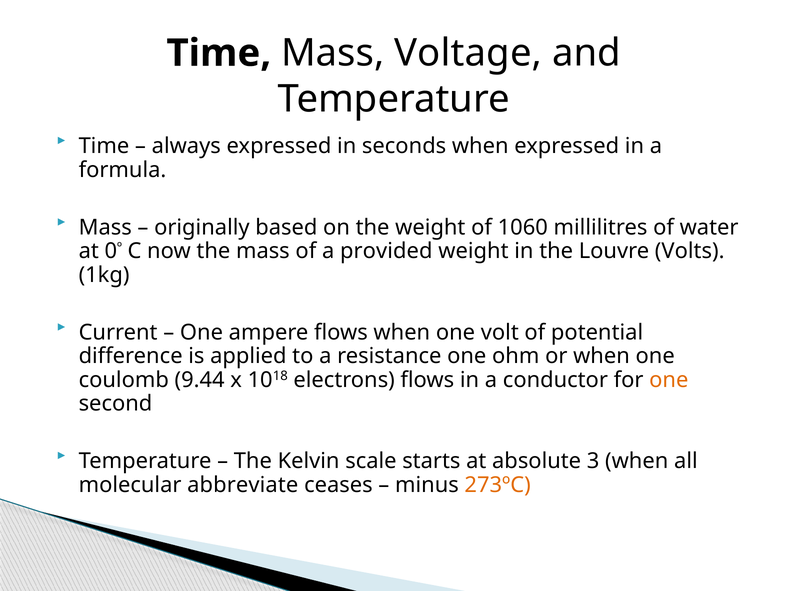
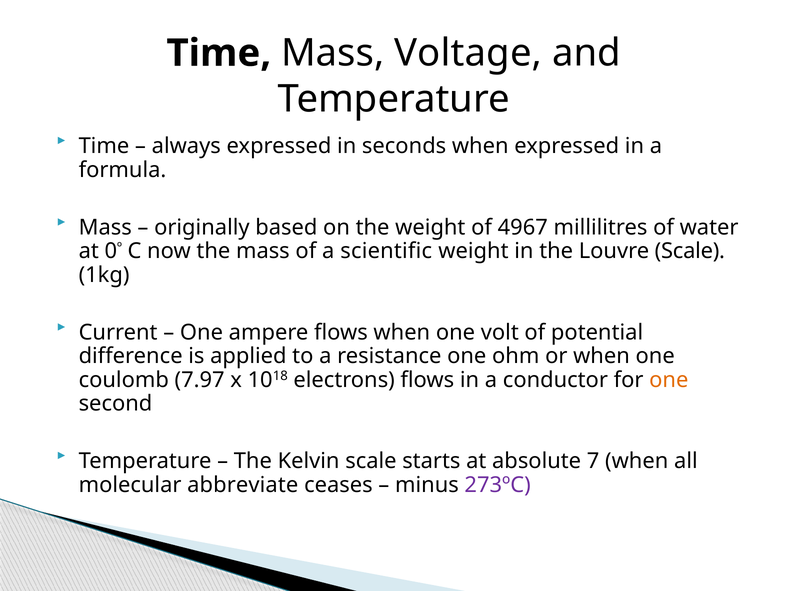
1060: 1060 -> 4967
provided: provided -> scientific
Louvre Volts: Volts -> Scale
9.44: 9.44 -> 7.97
3: 3 -> 7
273ºC colour: orange -> purple
